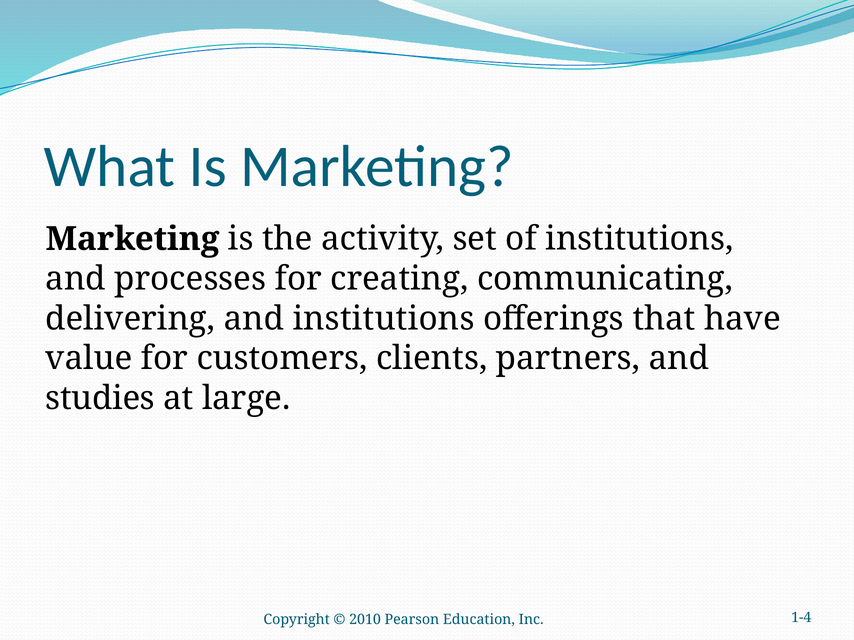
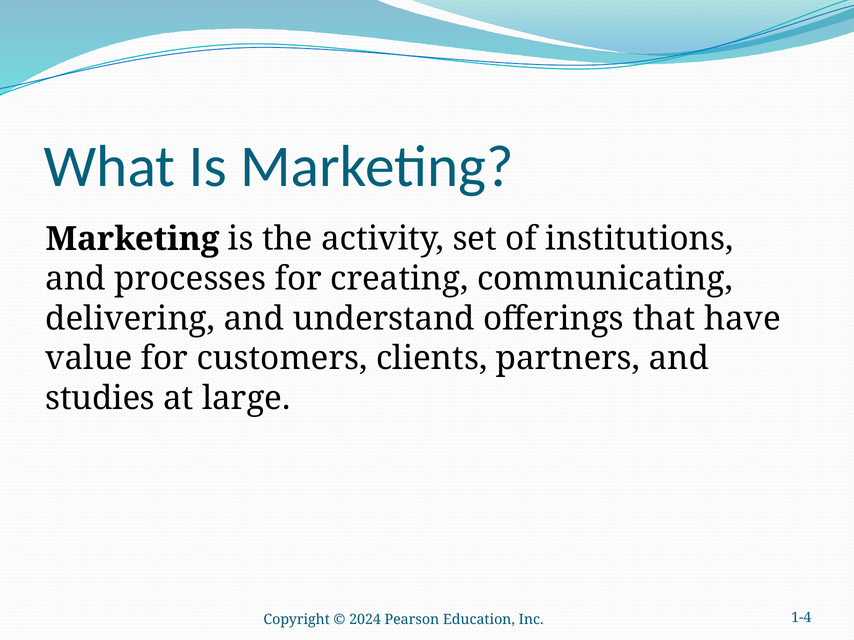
and institutions: institutions -> understand
2010: 2010 -> 2024
